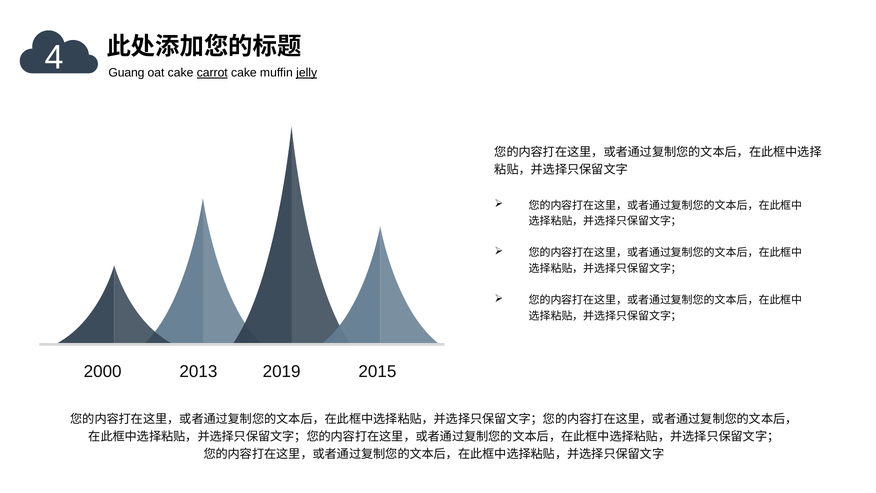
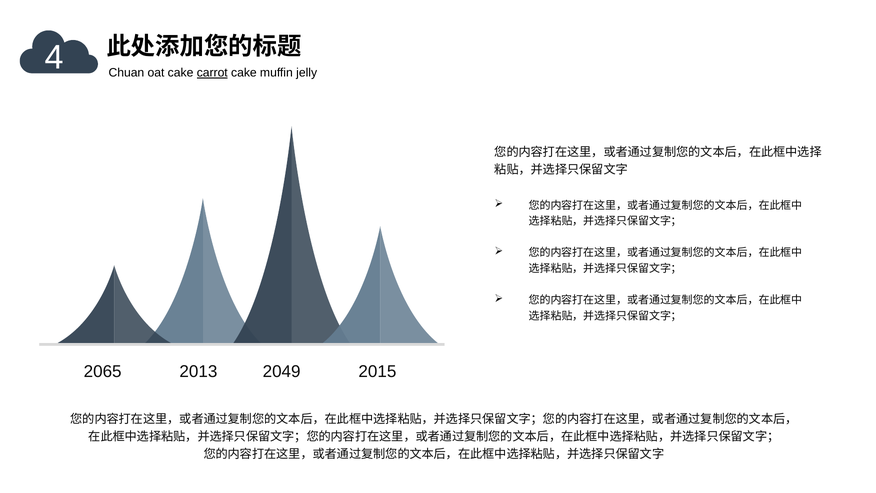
Guang: Guang -> Chuan
jelly underline: present -> none
2000: 2000 -> 2065
2019: 2019 -> 2049
